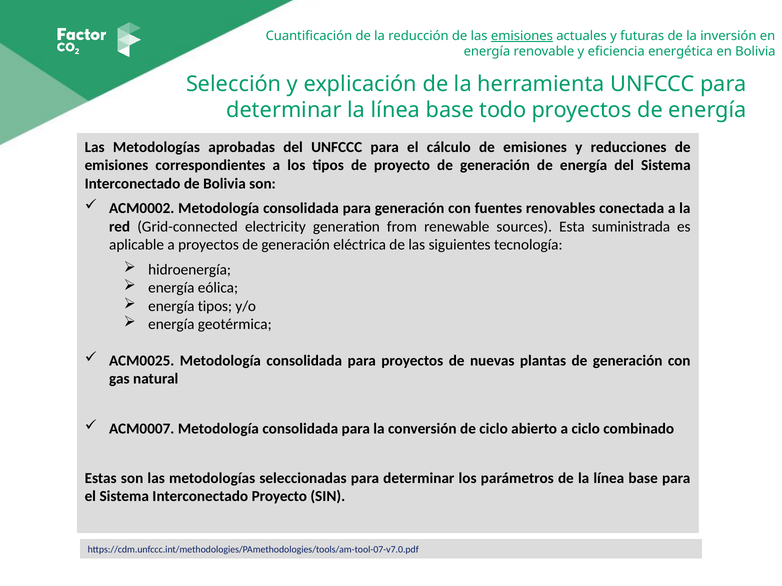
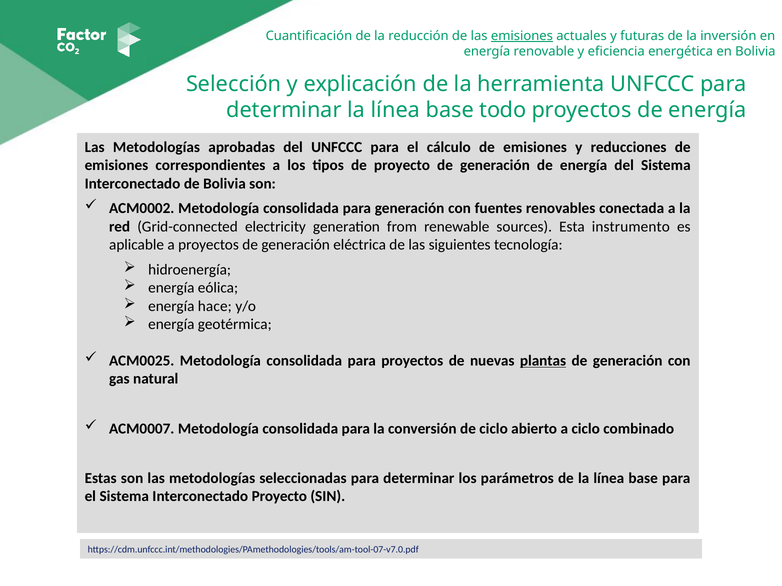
suministrada: suministrada -> instrumento
energía tipos: tipos -> hace
plantas underline: none -> present
